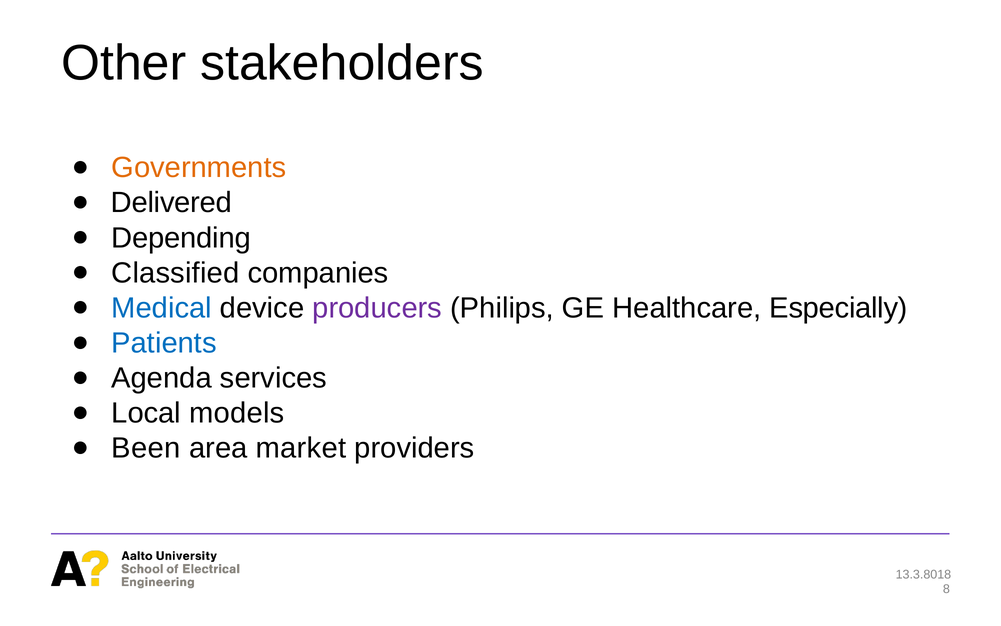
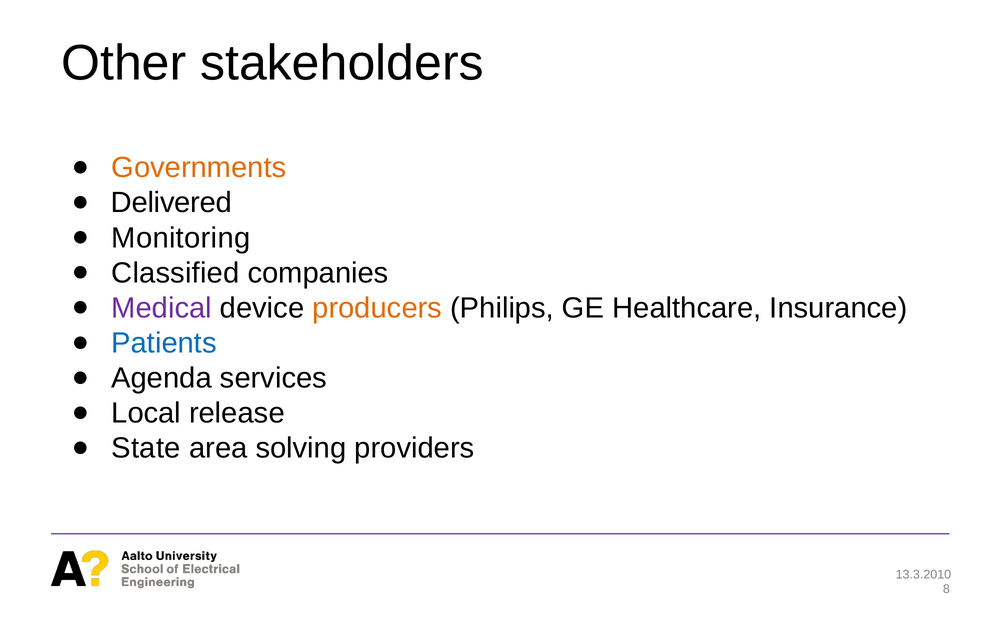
Depending: Depending -> Monitoring
Medical colour: blue -> purple
producers colour: purple -> orange
Especially: Especially -> Insurance
models: models -> release
Been: Been -> State
market: market -> solving
13.3.8018: 13.3.8018 -> 13.3.2010
